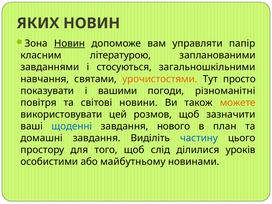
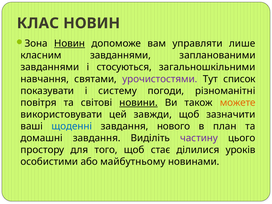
ЯКИХ: ЯКИХ -> КЛАС
папір: папір -> лише
класним літературою: літературою -> завданнями
урочистостями colour: orange -> purple
просто: просто -> список
вашими: вашими -> систему
новини underline: none -> present
розмов: розмов -> завжди
частину colour: blue -> purple
слід: слід -> стає
